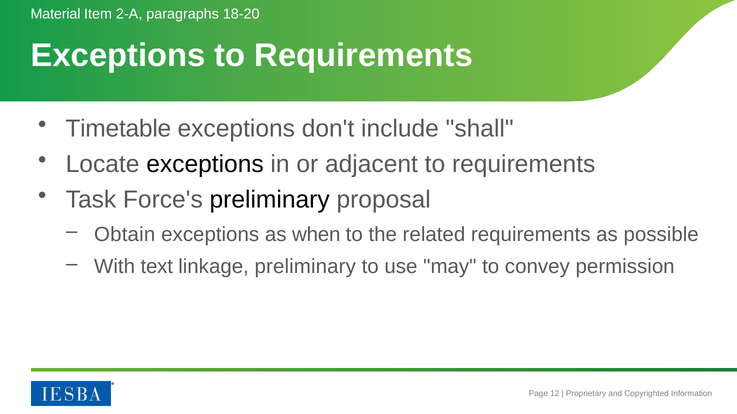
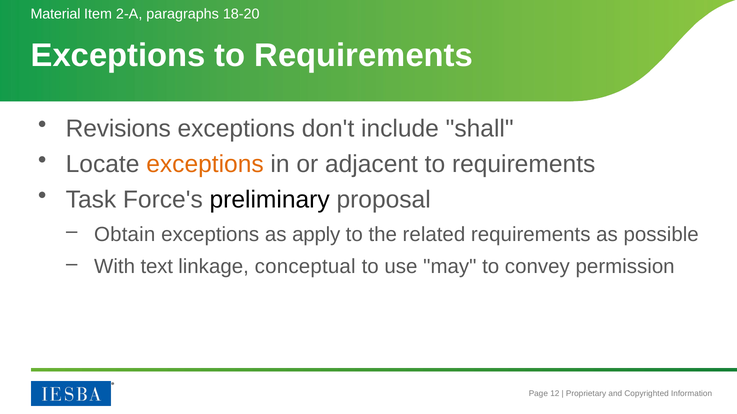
Timetable: Timetable -> Revisions
exceptions at (205, 164) colour: black -> orange
when: when -> apply
linkage preliminary: preliminary -> conceptual
